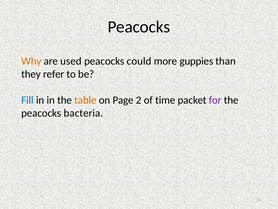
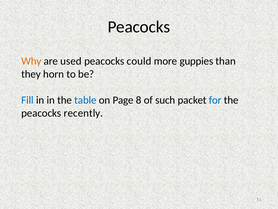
refer: refer -> horn
table colour: orange -> blue
2: 2 -> 8
time: time -> such
for colour: purple -> blue
bacteria: bacteria -> recently
